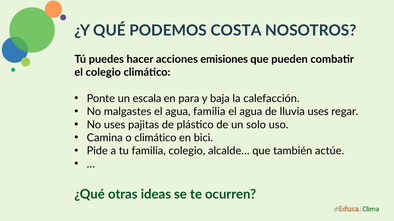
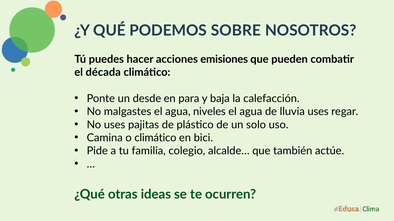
COSTA: COSTA -> SOBRE
el colegio: colegio -> década
escala: escala -> desde
agua familia: familia -> niveles
